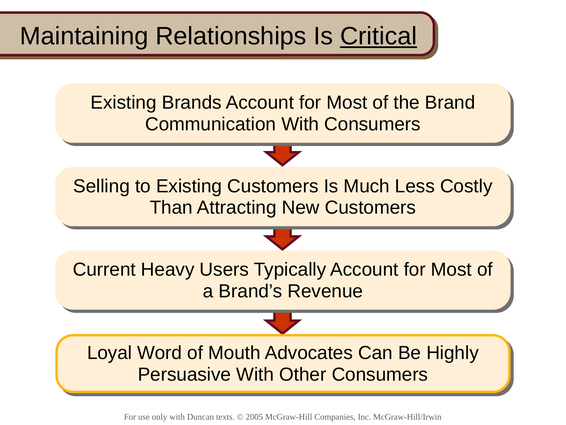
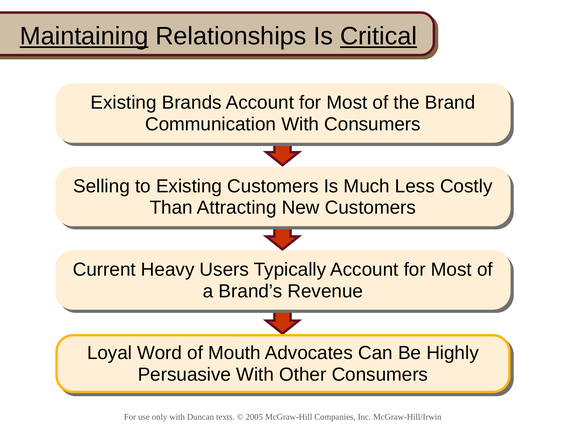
Maintaining underline: none -> present
